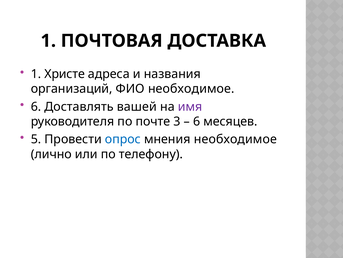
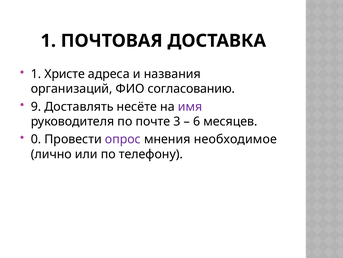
ФИО необходимое: необходимое -> согласованию
6 at (36, 106): 6 -> 9
вашей: вашей -> несёте
5: 5 -> 0
опрос colour: blue -> purple
